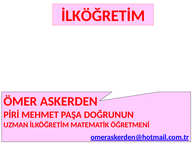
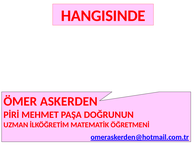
İLKÖĞRETİM at (103, 16): İLKÖĞRETİM -> HANGISINDE
